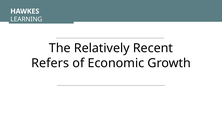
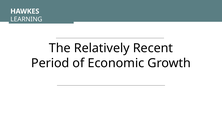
Refers: Refers -> Period
